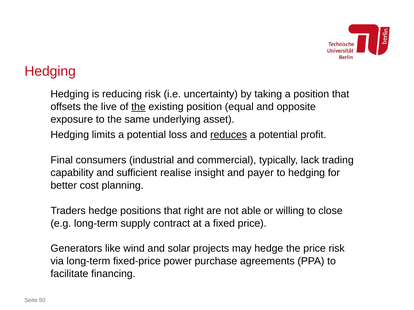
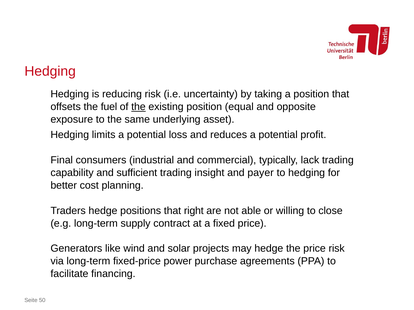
live: live -> fuel
reduces underline: present -> none
sufficient realise: realise -> trading
